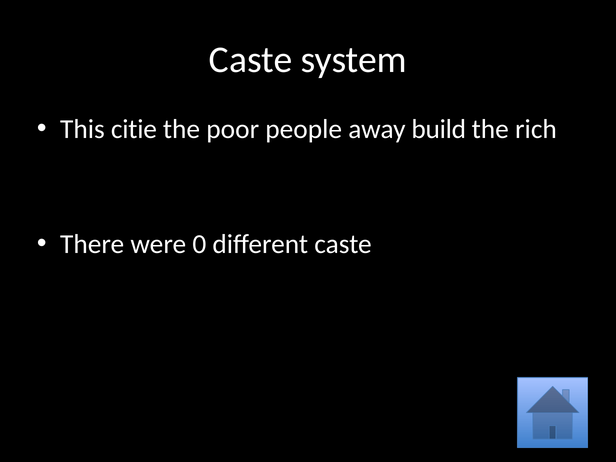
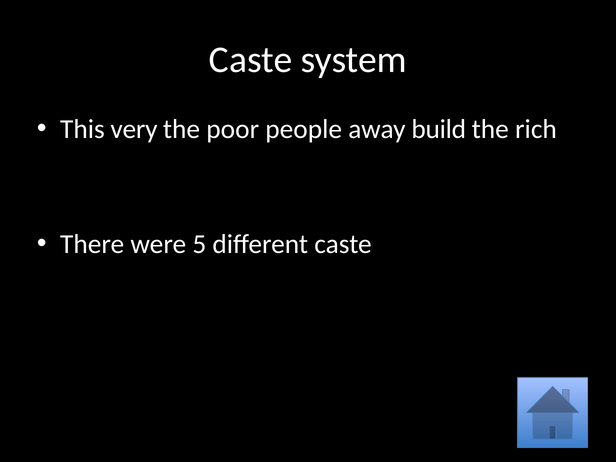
citie: citie -> very
0: 0 -> 5
